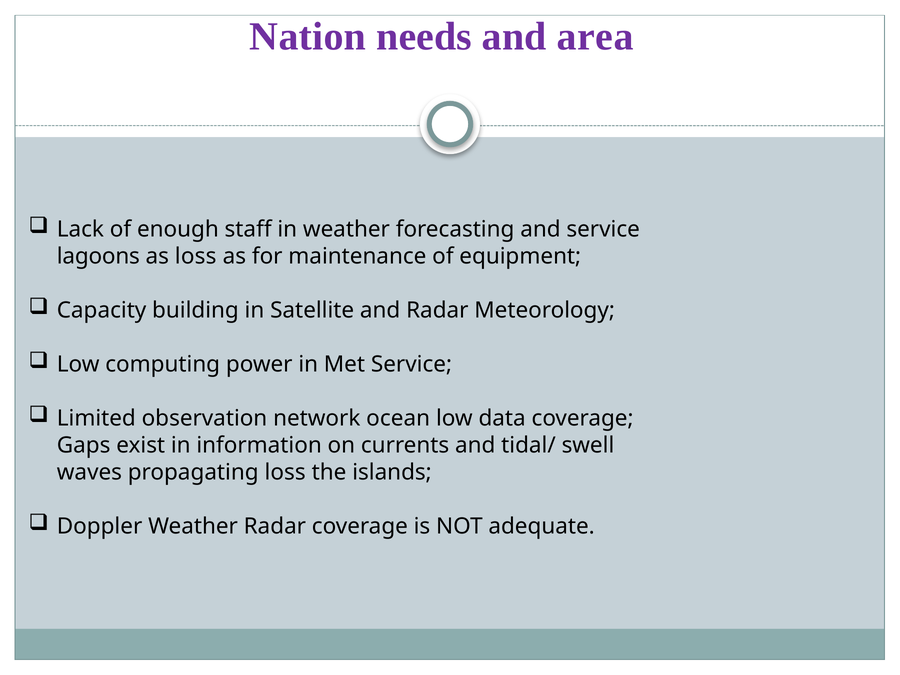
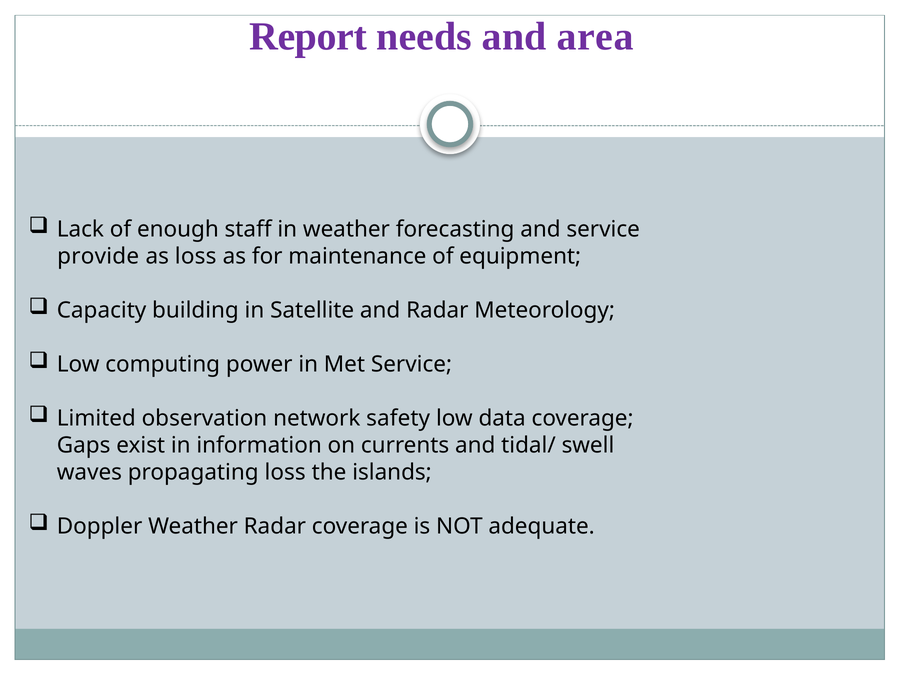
Nation: Nation -> Report
lagoons: lagoons -> provide
ocean: ocean -> safety
